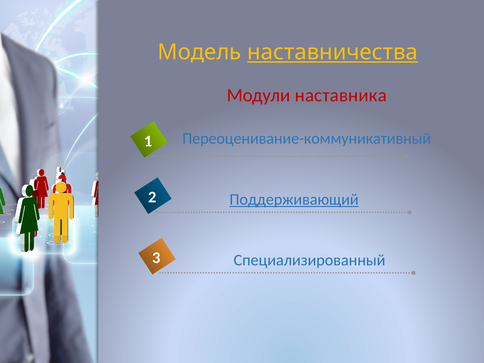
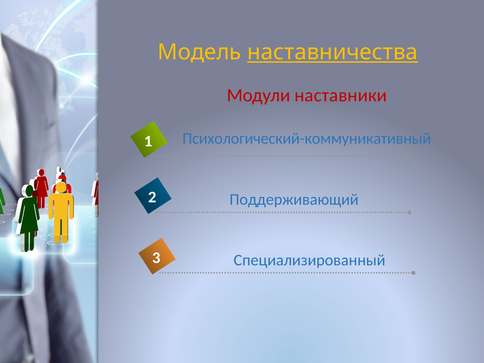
наставника: наставника -> наставники
Переоценивание-коммуникативный: Переоценивание-коммуникативный -> Психологический-коммуникативный
Поддерживающий underline: present -> none
